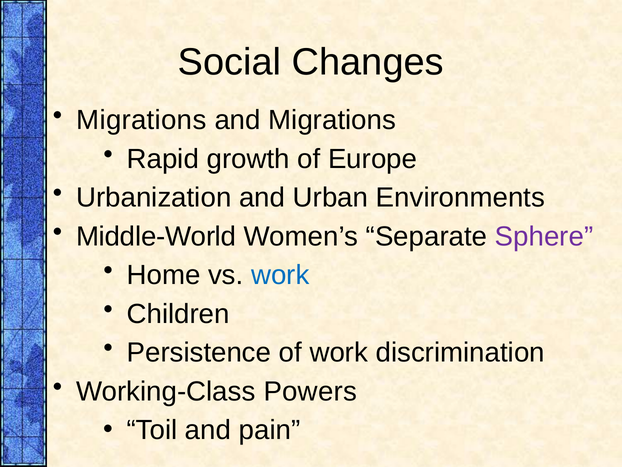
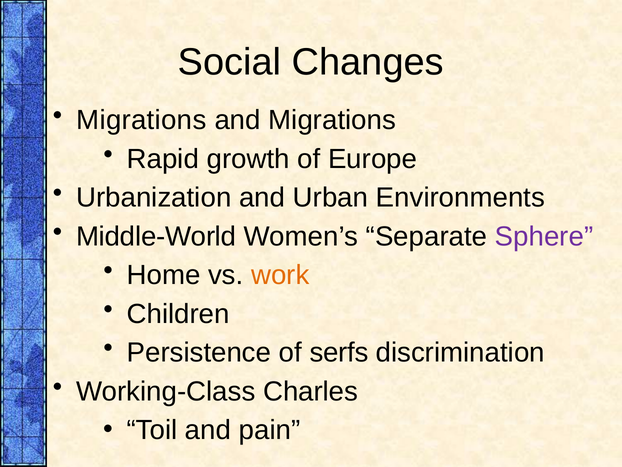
work at (280, 275) colour: blue -> orange
of work: work -> serfs
Powers: Powers -> Charles
